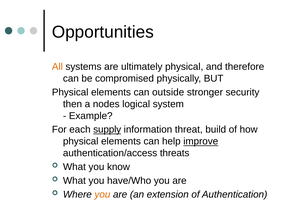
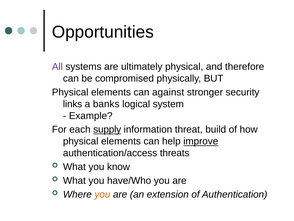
All colour: orange -> purple
outside: outside -> against
then: then -> links
nodes: nodes -> banks
